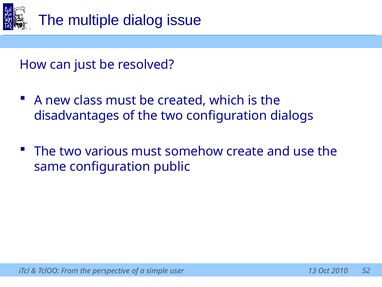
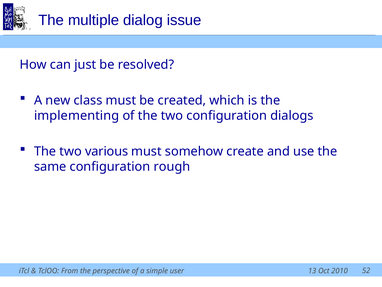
disadvantages: disadvantages -> implementing
public: public -> rough
